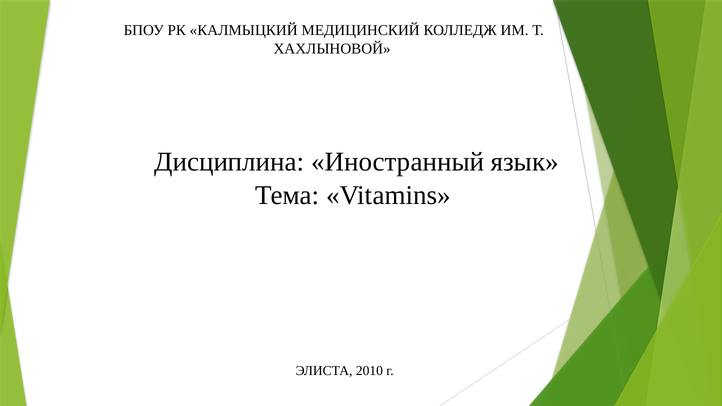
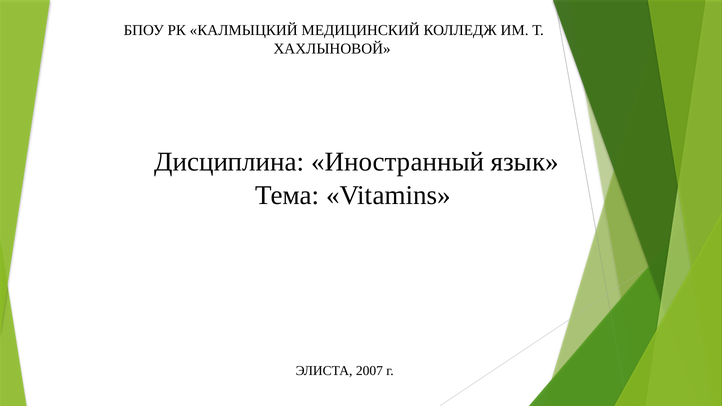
2010: 2010 -> 2007
